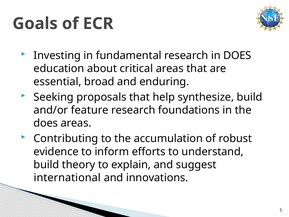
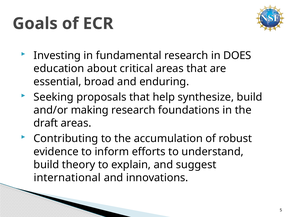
feature: feature -> making
does at (46, 123): does -> draft
